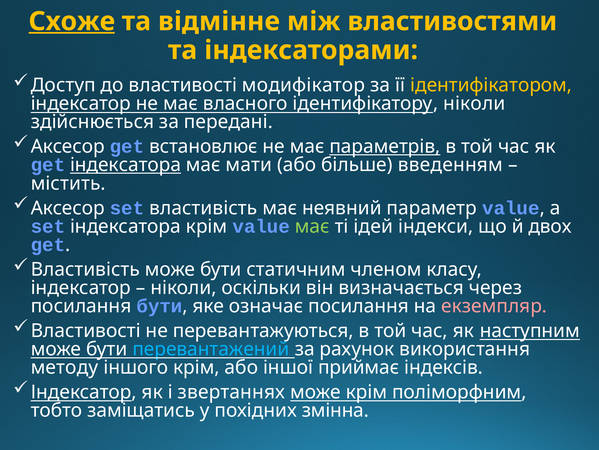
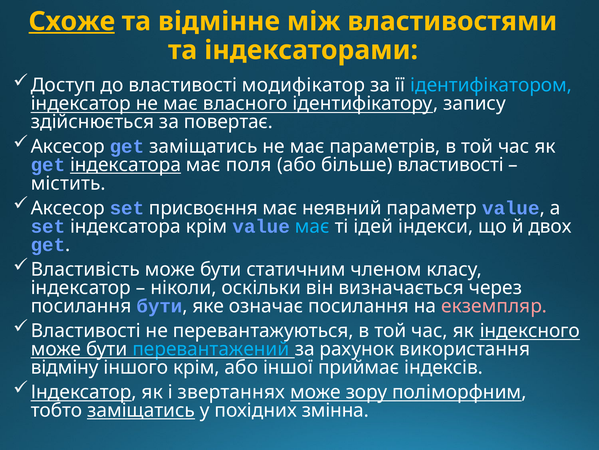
ідентифікатором colour: yellow -> light blue
ідентифікатору ніколи: ніколи -> запису
передані: передані -> повертає
get встановлює: встановлює -> заміщатись
параметрів underline: present -> none
мати: мати -> поля
більше введенням: введенням -> властивості
set властивість: властивість -> присвоєння
має at (312, 226) colour: light green -> light blue
наступним: наступним -> індексного
методу: методу -> відміну
може крім: крім -> зору
заміщатись at (141, 410) underline: none -> present
